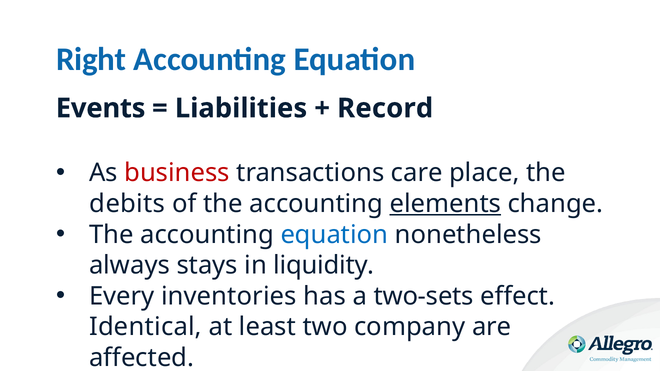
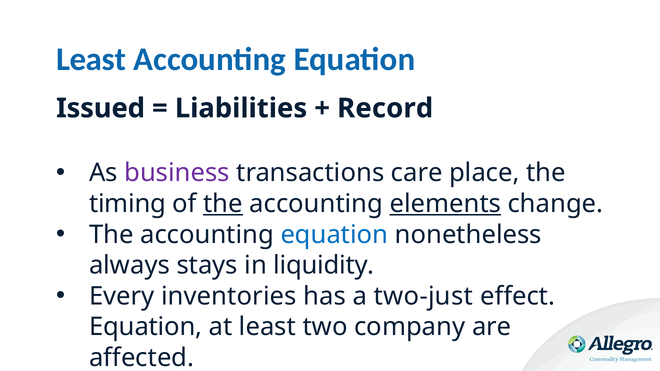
Right at (91, 59): Right -> Least
Events: Events -> Issued
business colour: red -> purple
debits: debits -> timing
the at (223, 204) underline: none -> present
two-sets: two-sets -> two-just
Identical at (145, 327): Identical -> Equation
